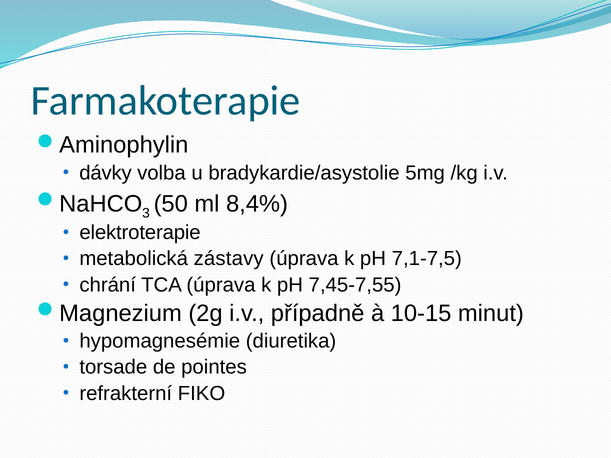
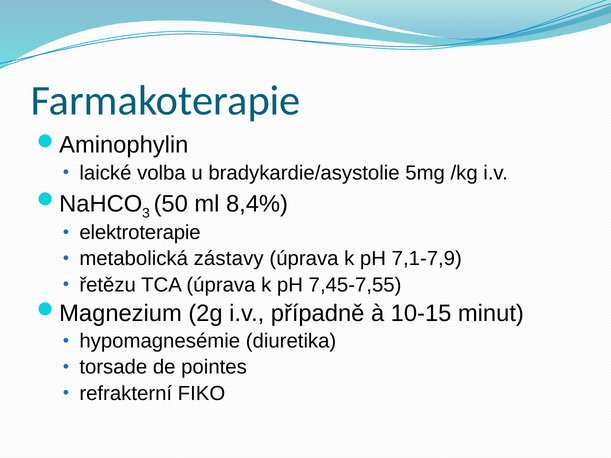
dávky: dávky -> laické
7,1-7,5: 7,1-7,5 -> 7,1-7,9
chrání: chrání -> řetězu
